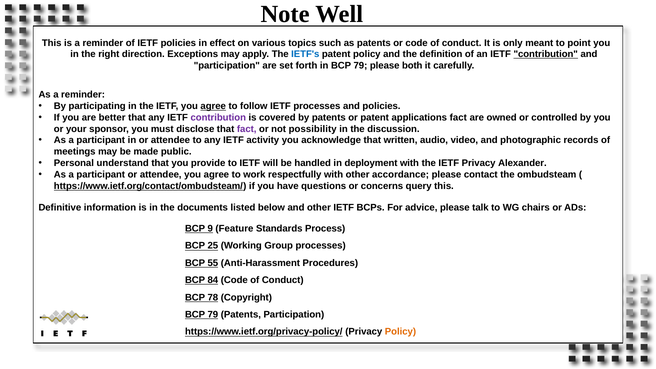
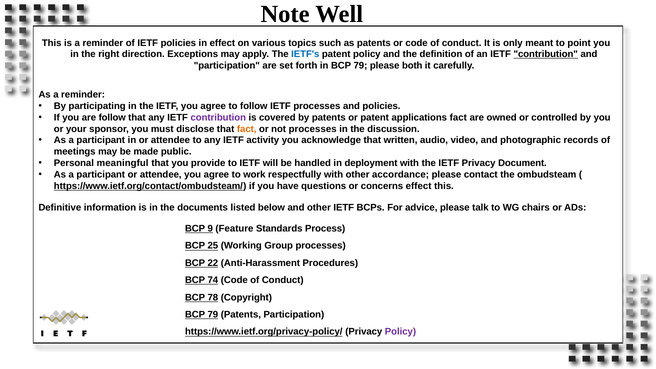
agree at (213, 106) underline: present -> none
are better: better -> follow
fact at (247, 129) colour: purple -> orange
not possibility: possibility -> processes
understand: understand -> meaningful
Alexander: Alexander -> Document
concerns query: query -> effect
55: 55 -> 22
84: 84 -> 74
Policy at (400, 332) colour: orange -> purple
